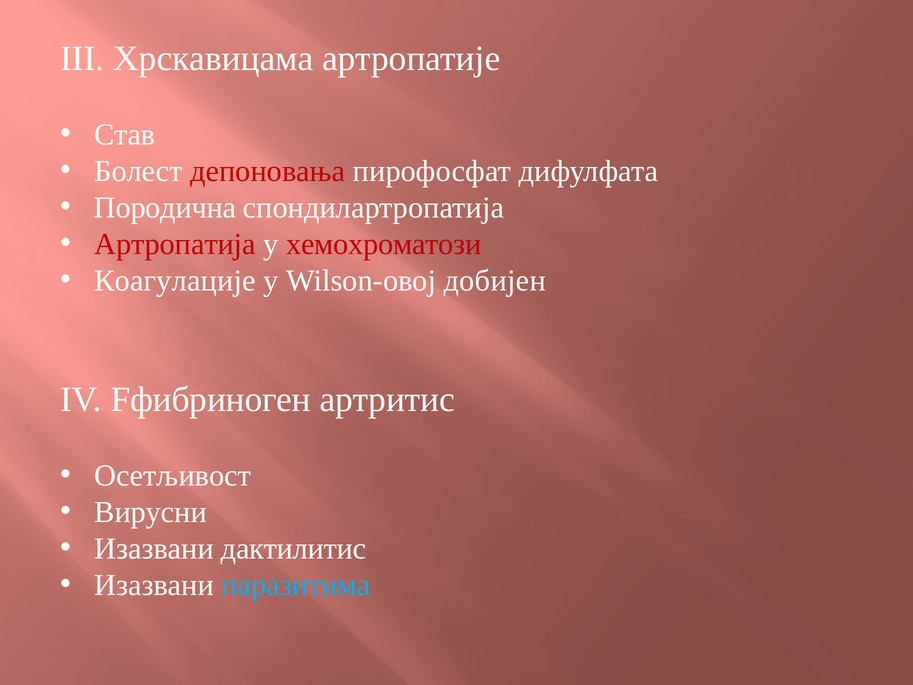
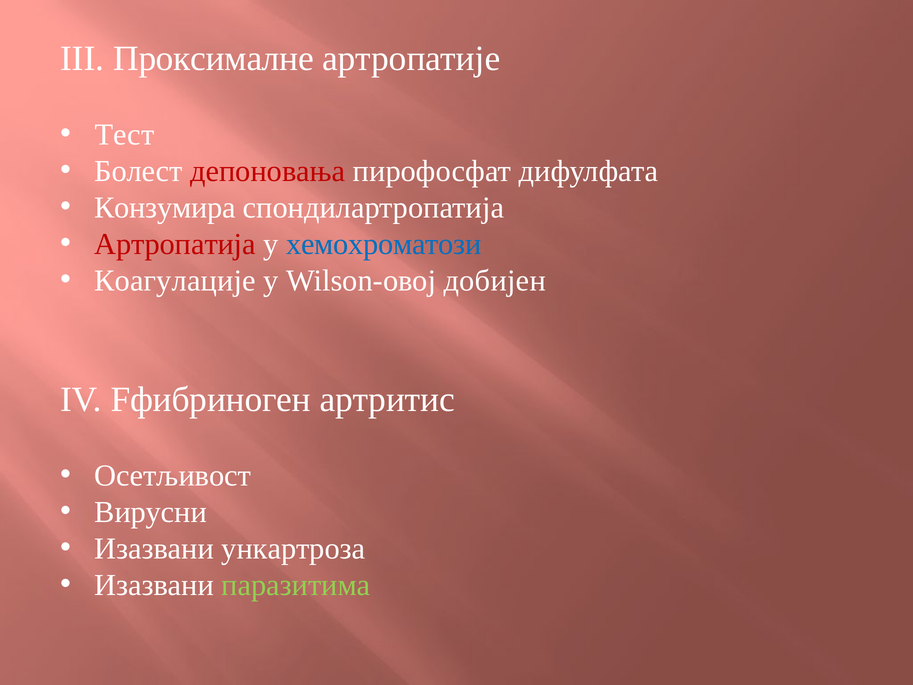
Хрскавицама: Хрскавицама -> Проксималне
Став: Став -> Тест
Породична: Породична -> Конзумира
хемохроматози colour: red -> blue
дактилитис: дактилитис -> ункартроза
паразитима colour: light blue -> light green
